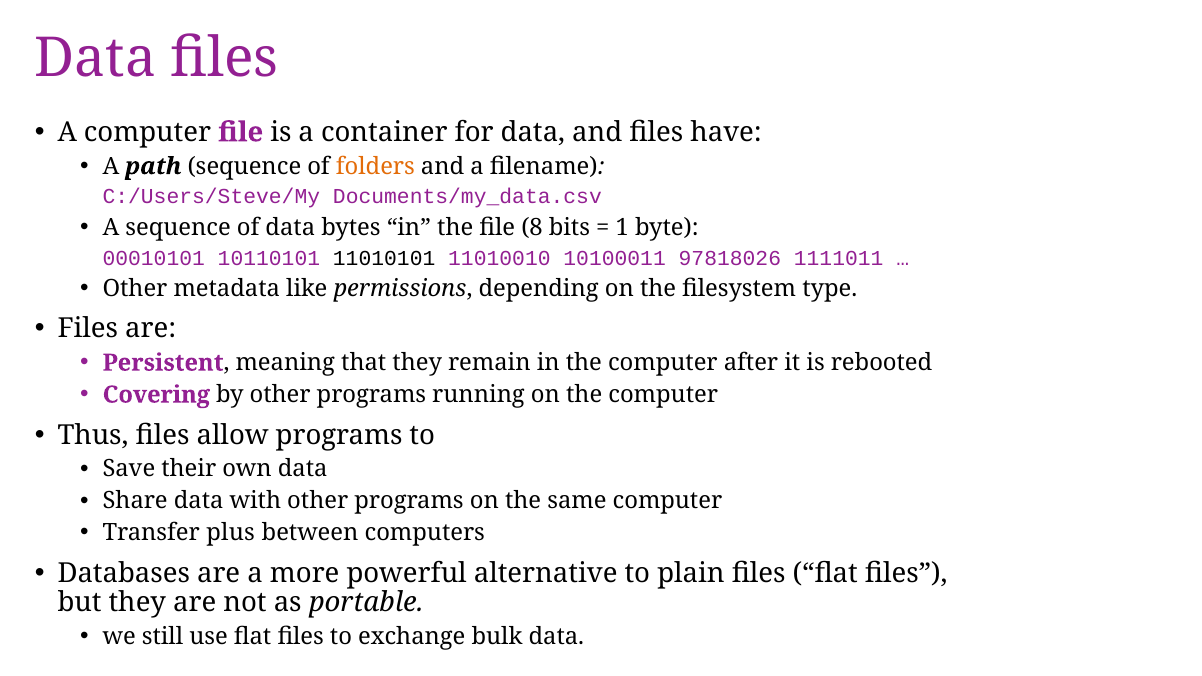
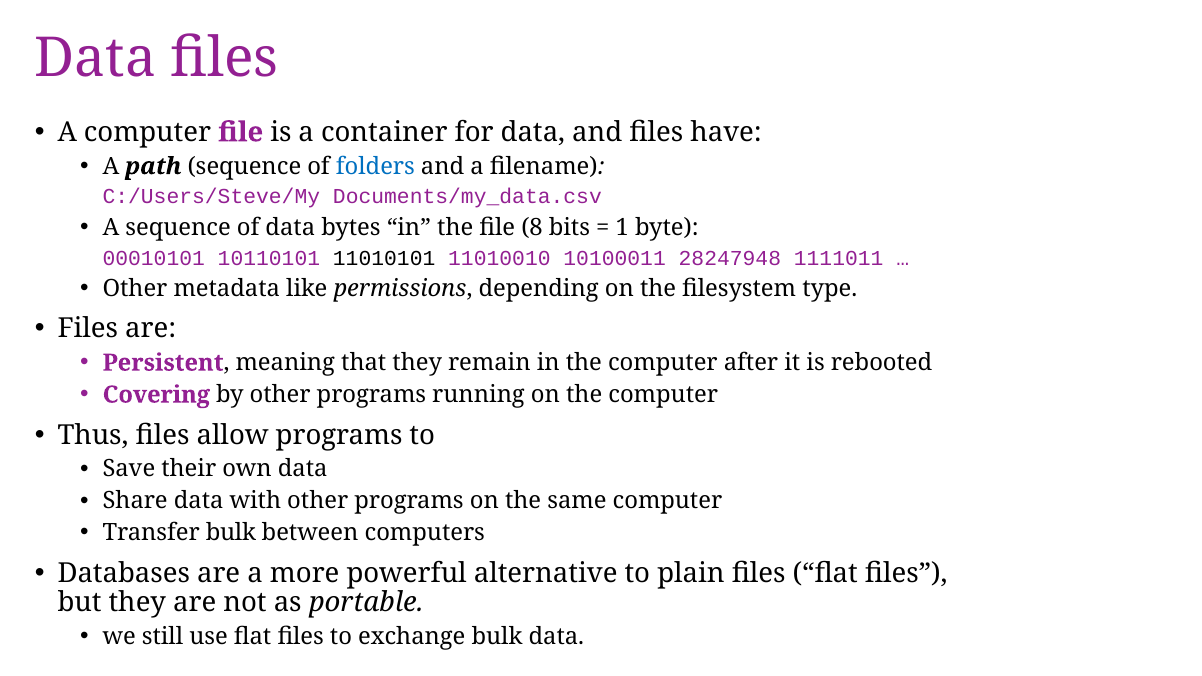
folders colour: orange -> blue
97818026: 97818026 -> 28247948
Transfer plus: plus -> bulk
